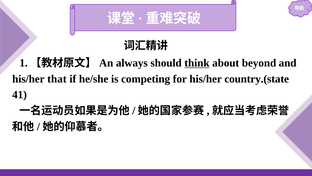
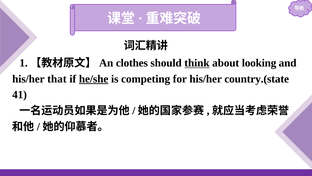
always: always -> clothes
beyond: beyond -> looking
he/she underline: none -> present
